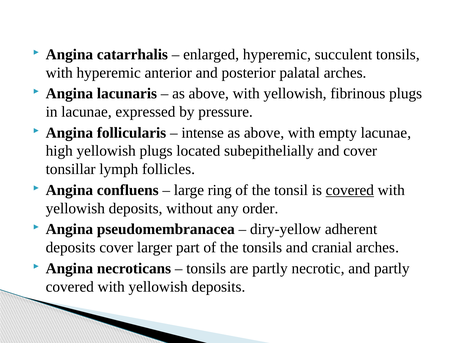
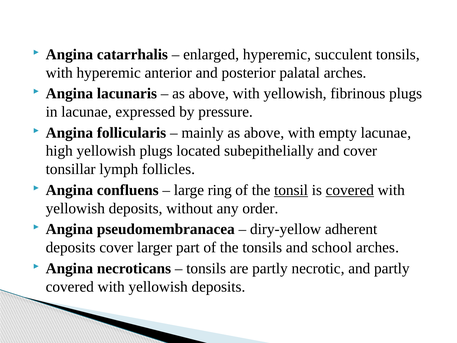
intense: intense -> mainly
tonsil underline: none -> present
cranial: cranial -> school
